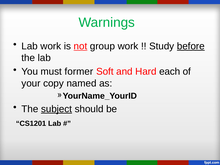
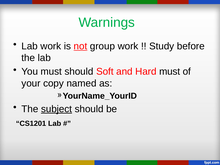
before underline: present -> none
must former: former -> should
Hard each: each -> must
